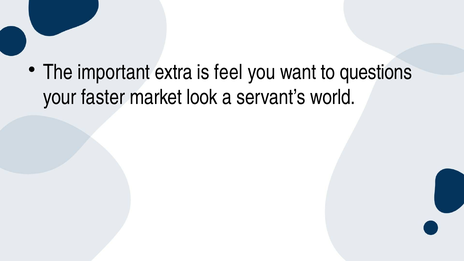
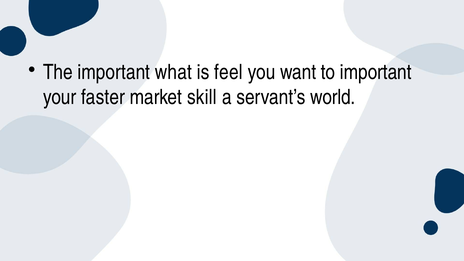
extra: extra -> what
to questions: questions -> important
look: look -> skill
